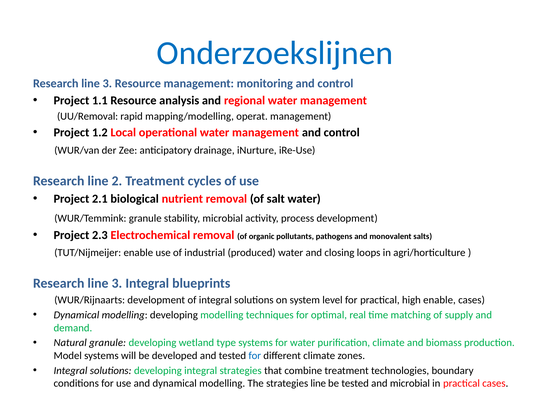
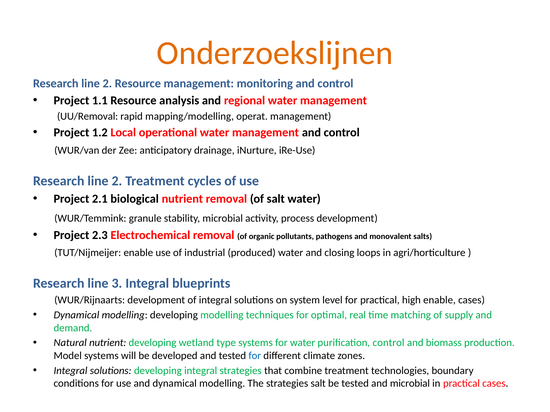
Onderzoekslijnen colour: blue -> orange
3 at (107, 84): 3 -> 2
Natural granule: granule -> nutrient
purification climate: climate -> control
strategies line: line -> salt
